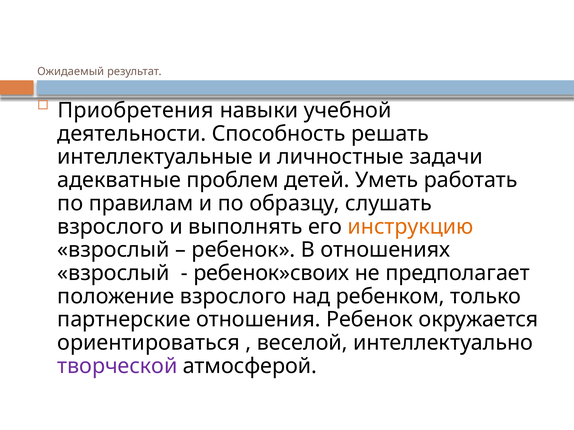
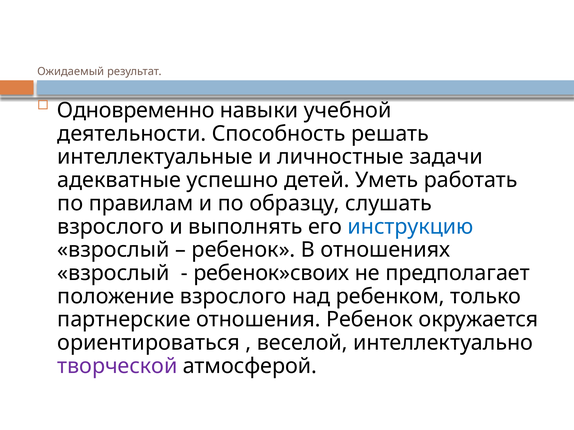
Приобретения: Приобретения -> Одновременно
проблем: проблем -> успешно
инструкцию colour: orange -> blue
